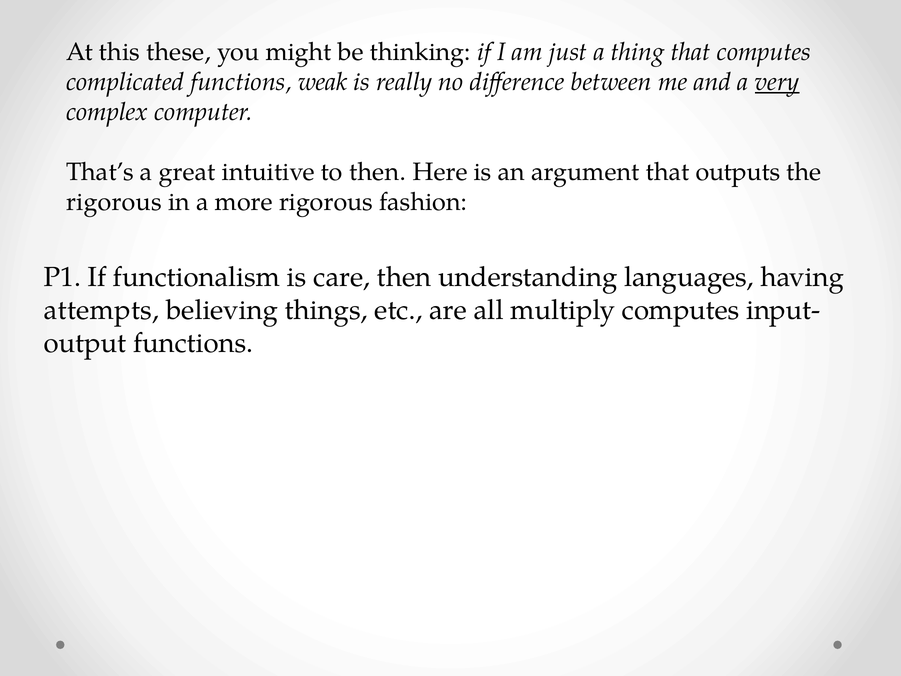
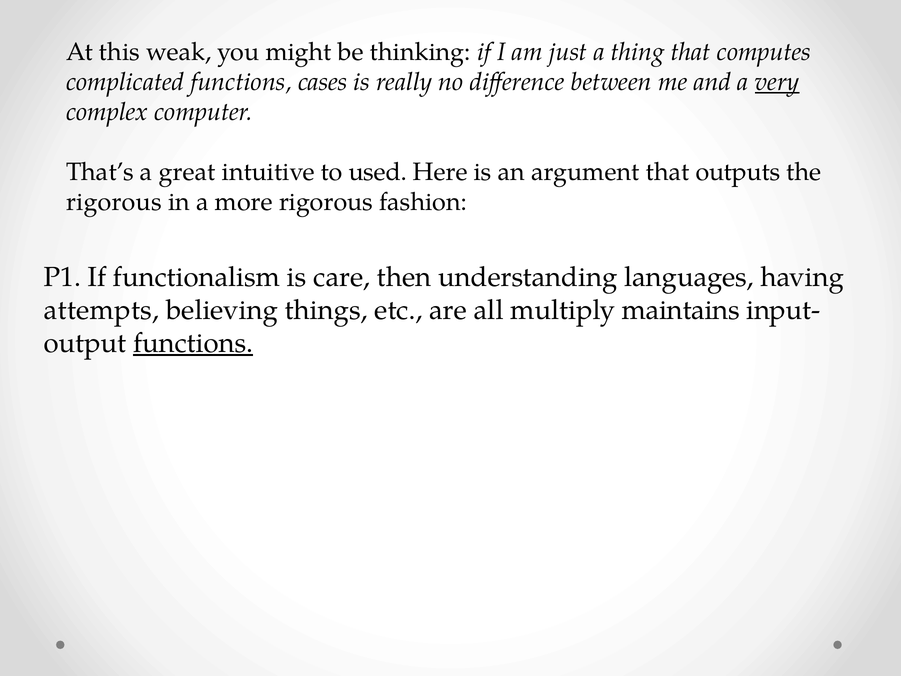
these: these -> weak
weak: weak -> cases
to then: then -> used
multiply computes: computes -> maintains
functions at (193, 343) underline: none -> present
